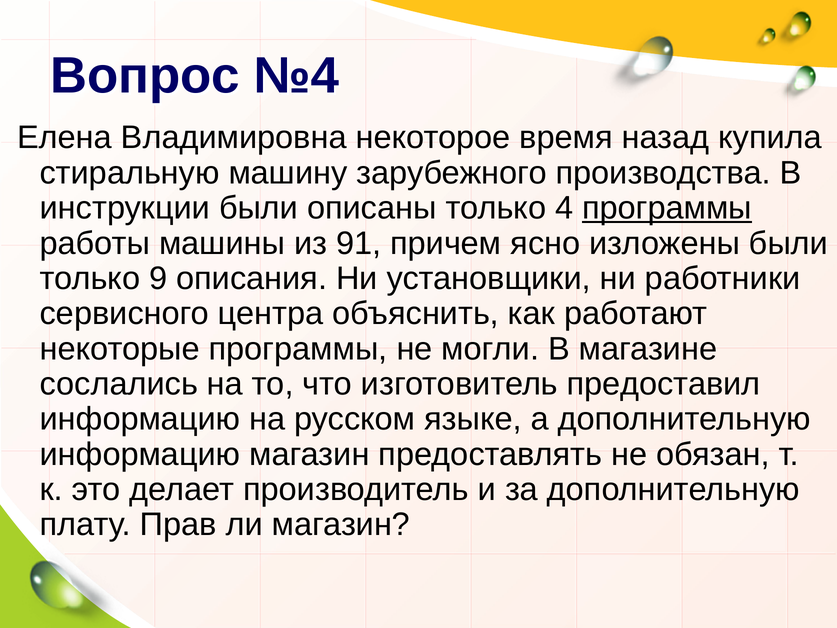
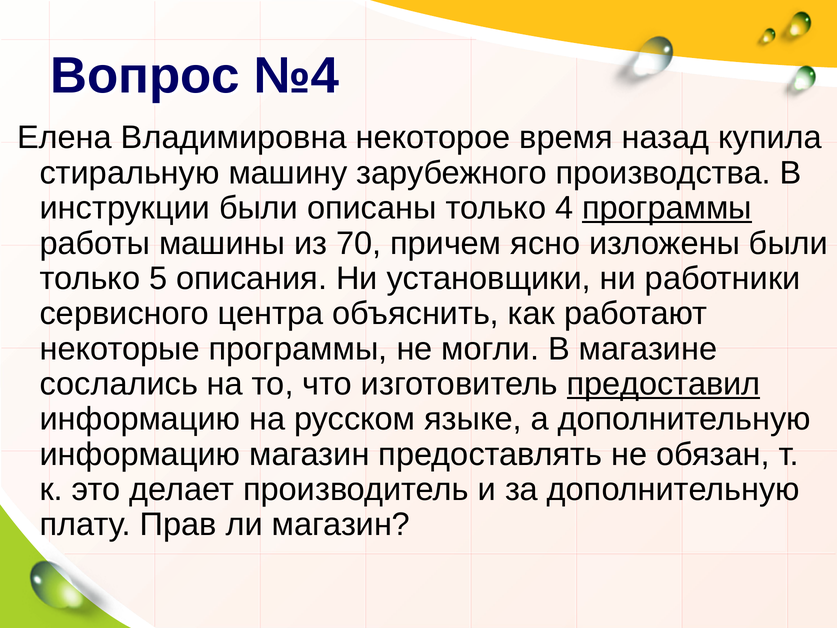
91: 91 -> 70
9: 9 -> 5
предоставил underline: none -> present
